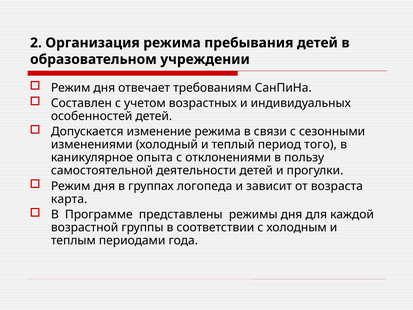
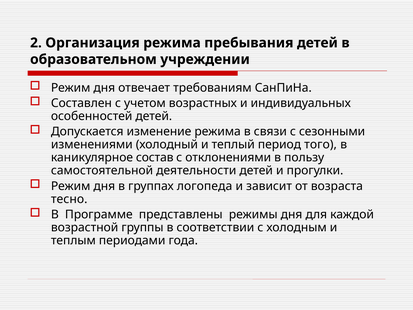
опыта: опыта -> состав
карта: карта -> тесно
